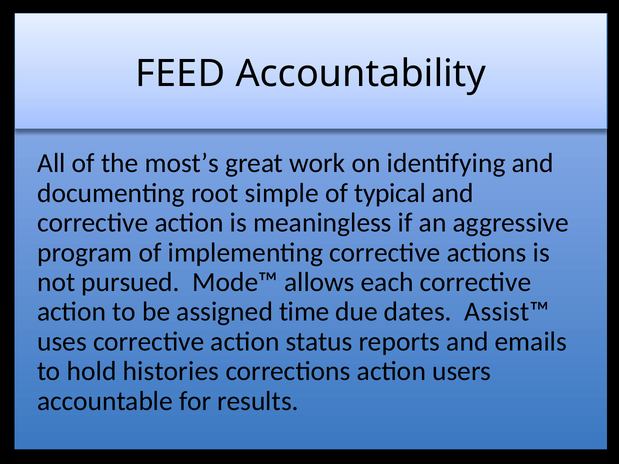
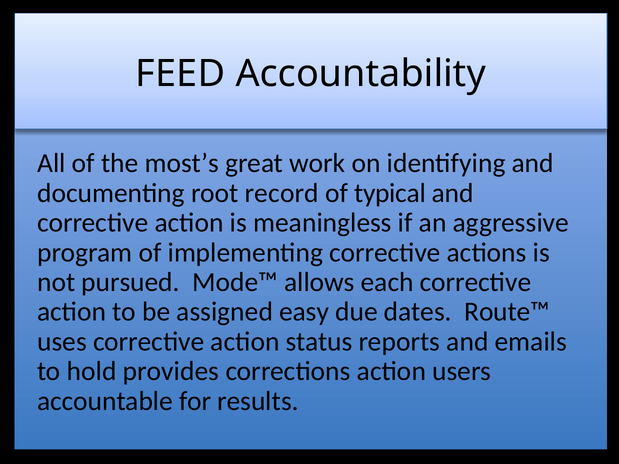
simple: simple -> record
time: time -> easy
Assist™: Assist™ -> Route™
histories: histories -> provides
